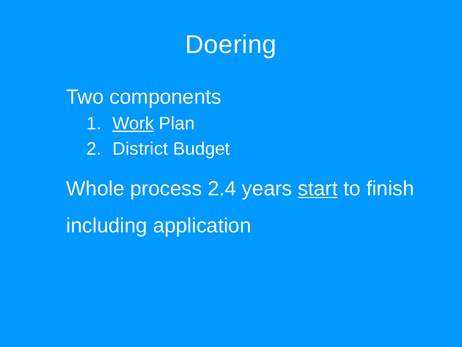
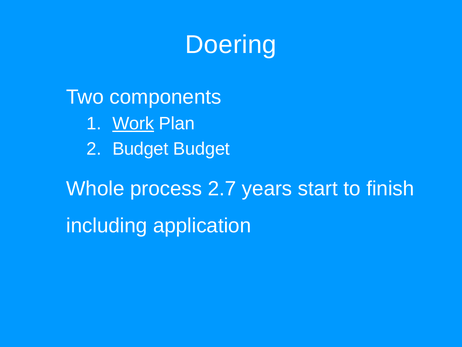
District at (140, 149): District -> Budget
2.4: 2.4 -> 2.7
start underline: present -> none
